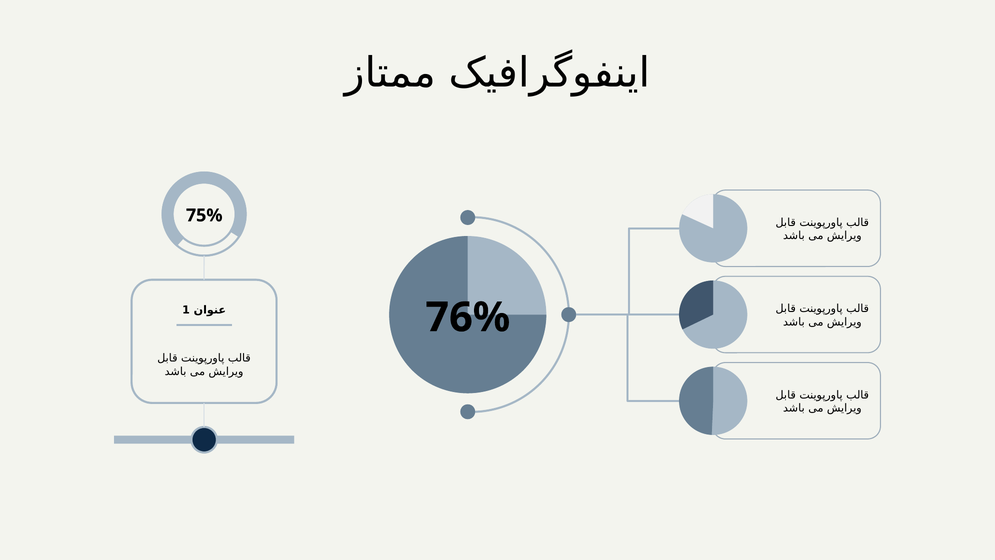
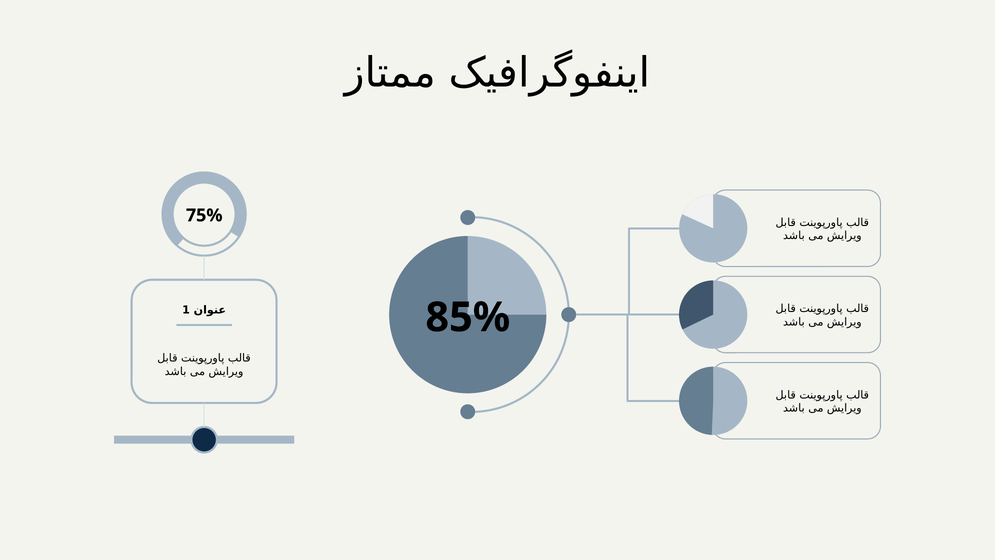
76%: 76% -> 85%
